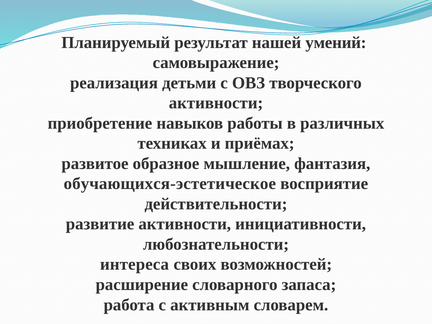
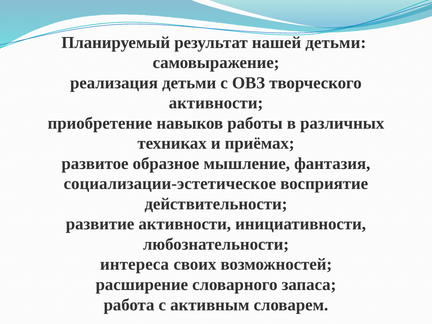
нашей умений: умений -> детьми
обучающихся-эстетическое: обучающихся-эстетическое -> социализации-эстетическое
